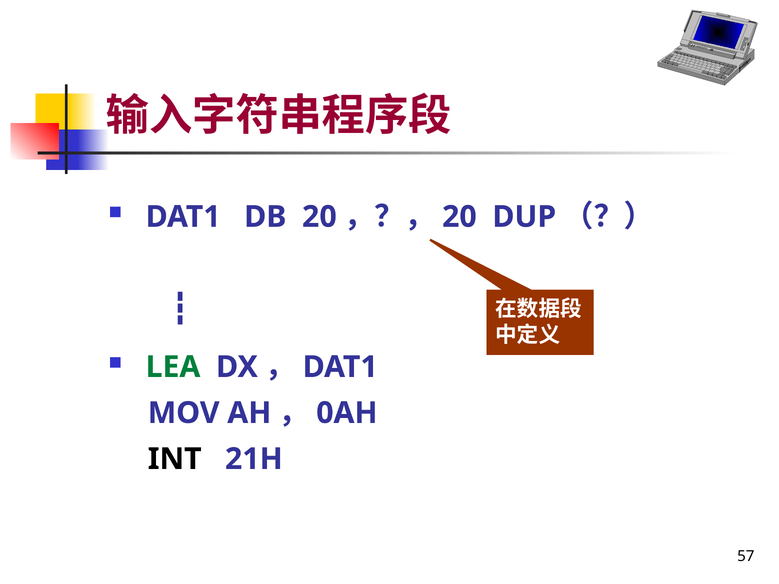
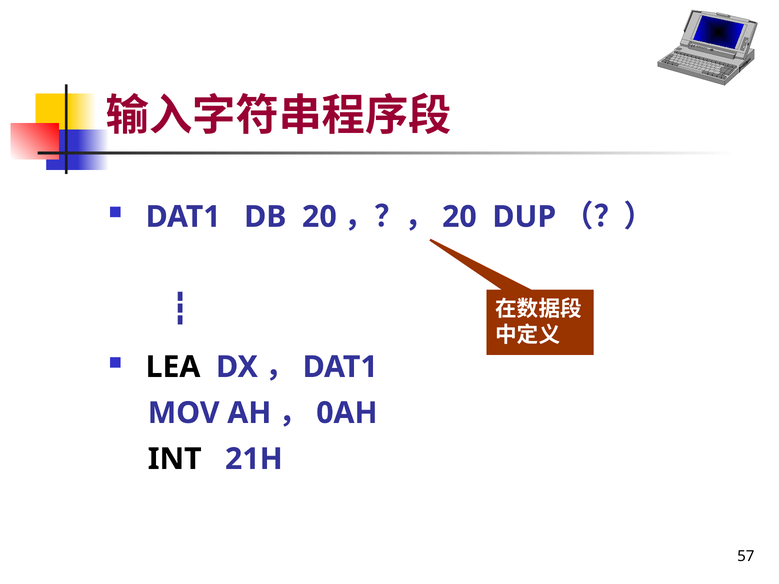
LEA colour: green -> black
